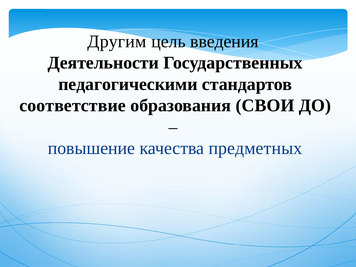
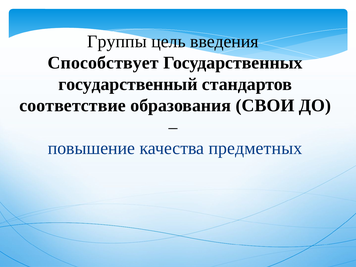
Другим: Другим -> Группы
Деятельности: Деятельности -> Способствует
педагогическими: педагогическими -> государственный
